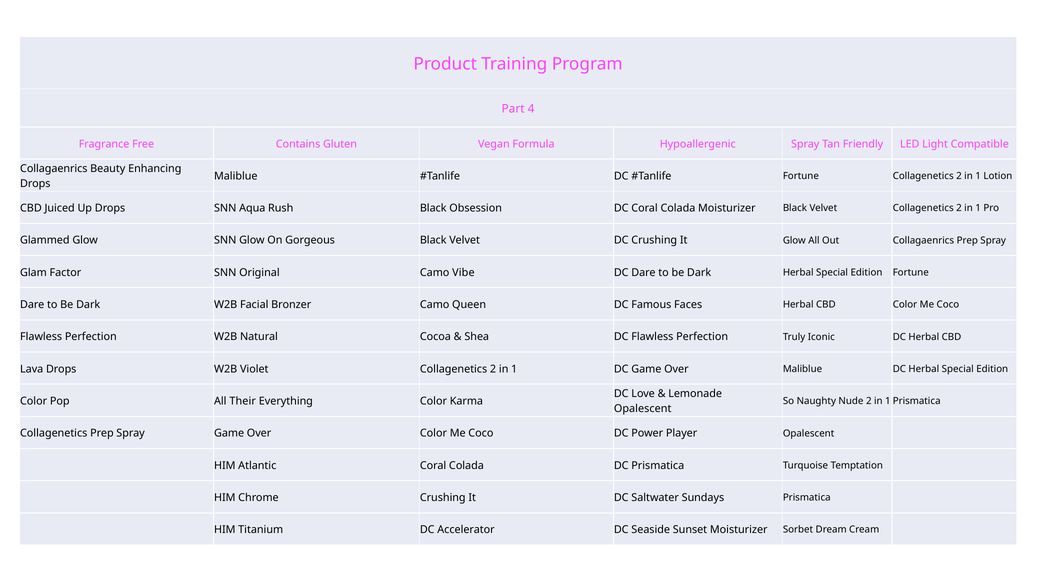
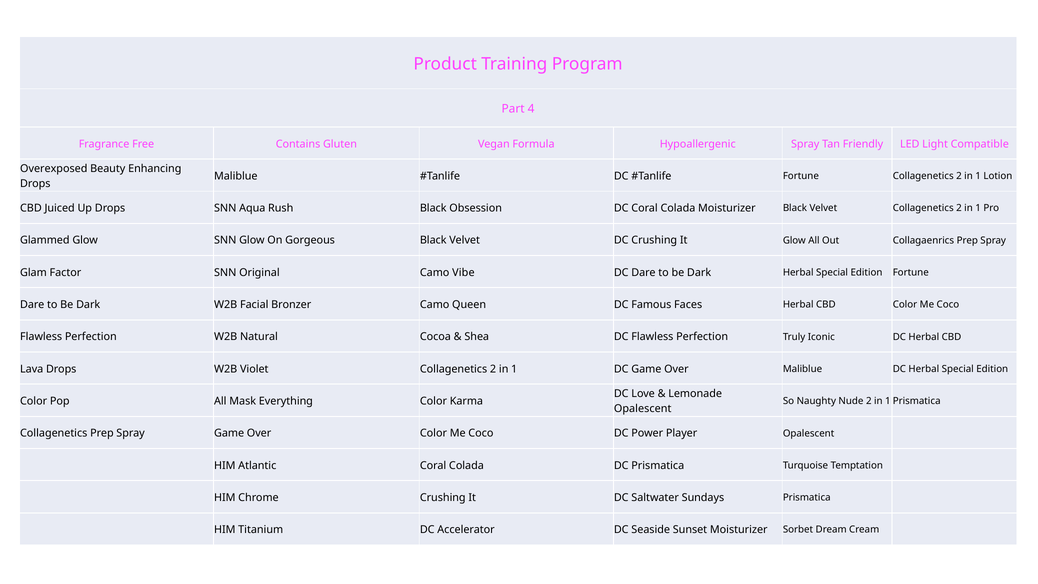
Collagaenrics at (54, 169): Collagaenrics -> Overexposed
Their: Their -> Mask
